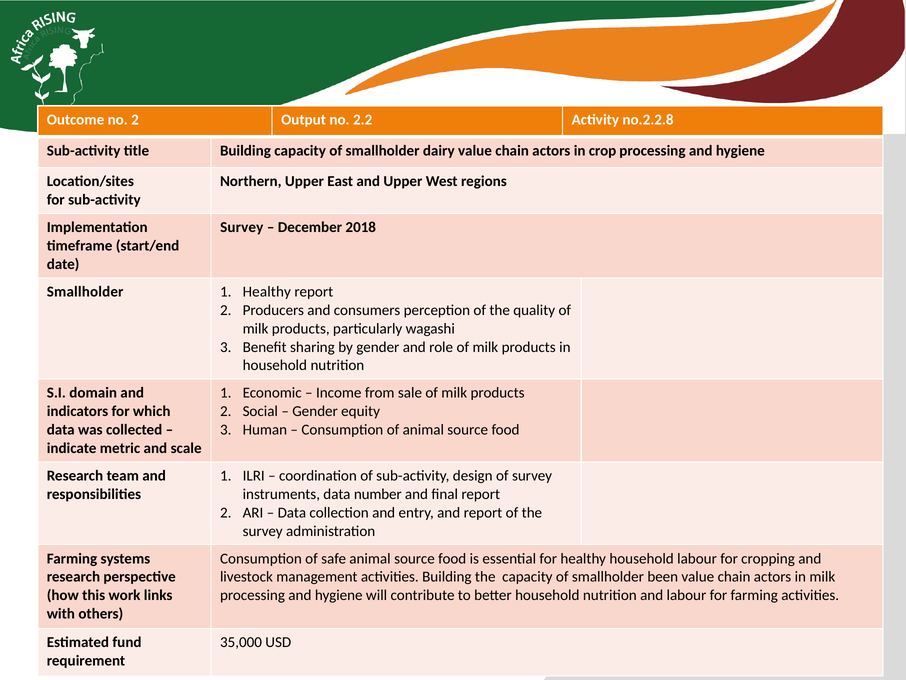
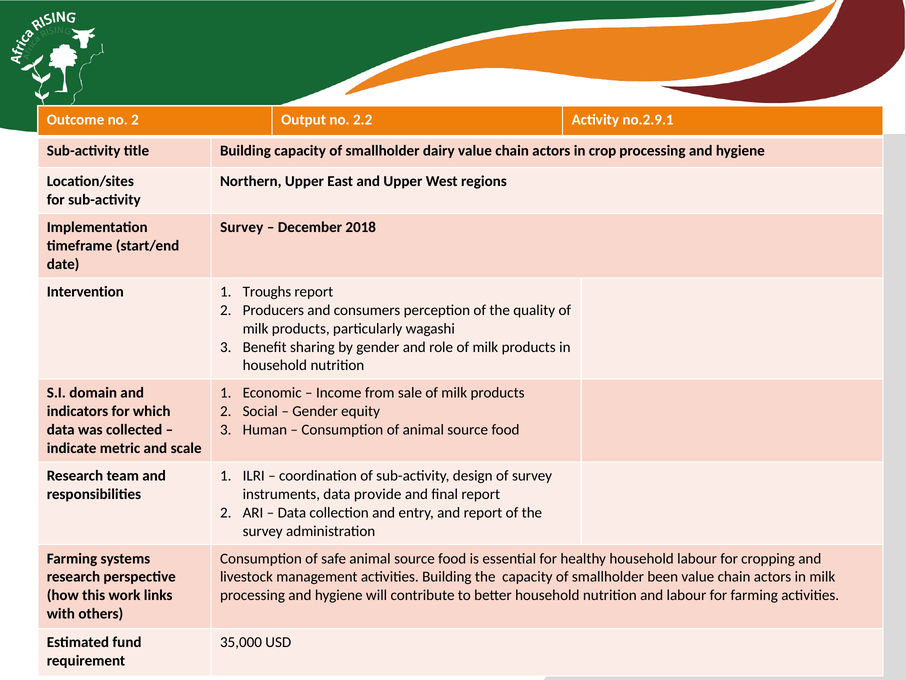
no.2.2.8: no.2.2.8 -> no.2.9.1
Smallholder at (85, 292): Smallholder -> Intervention
Healthy at (267, 292): Healthy -> Troughs
number: number -> provide
